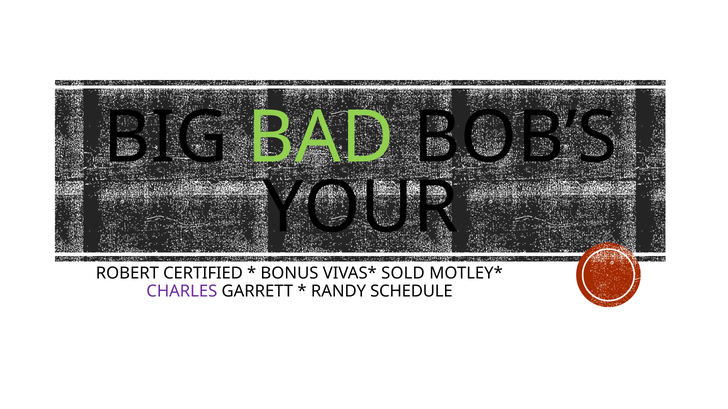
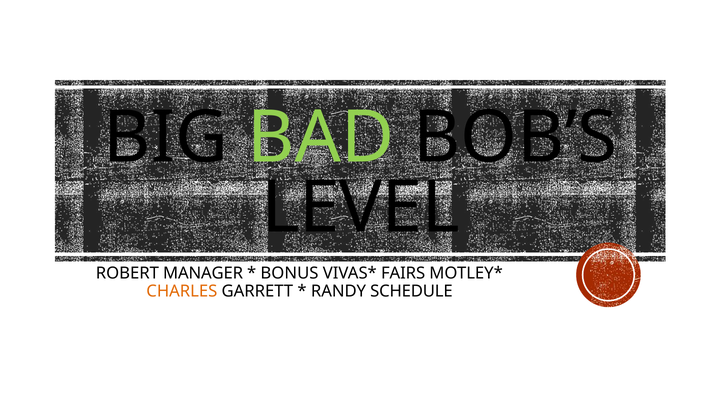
YOUR: YOUR -> LEVEL
CERTIFIED: CERTIFIED -> MANAGER
SOLD: SOLD -> FAIRS
CHARLES colour: purple -> orange
